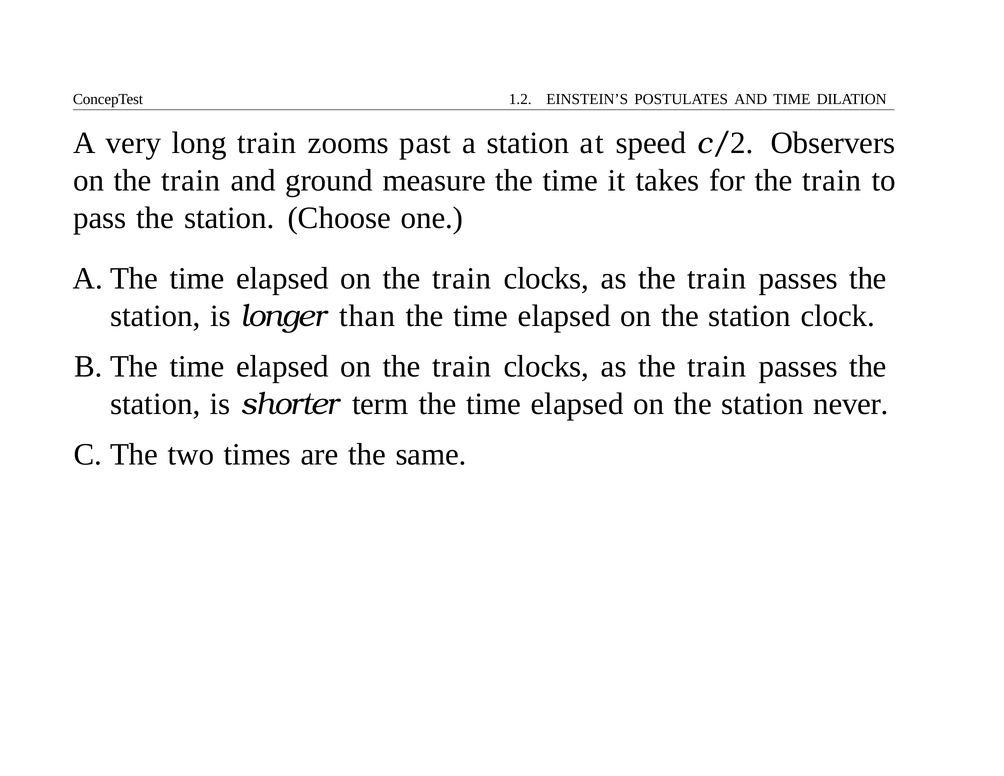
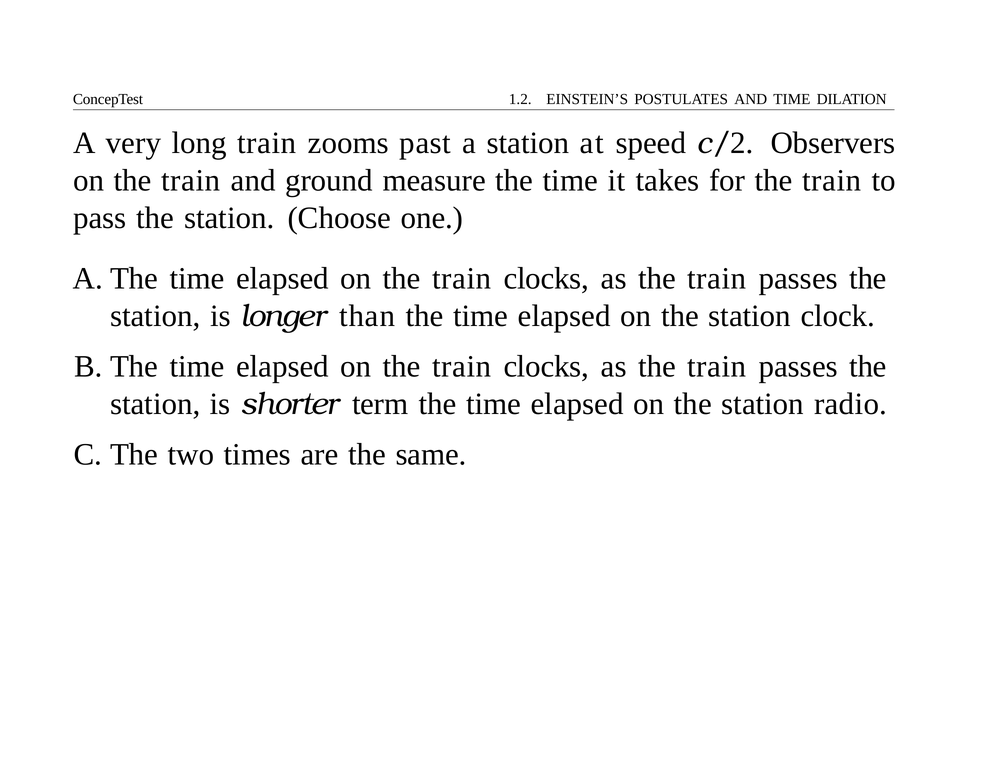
never: never -> radio
